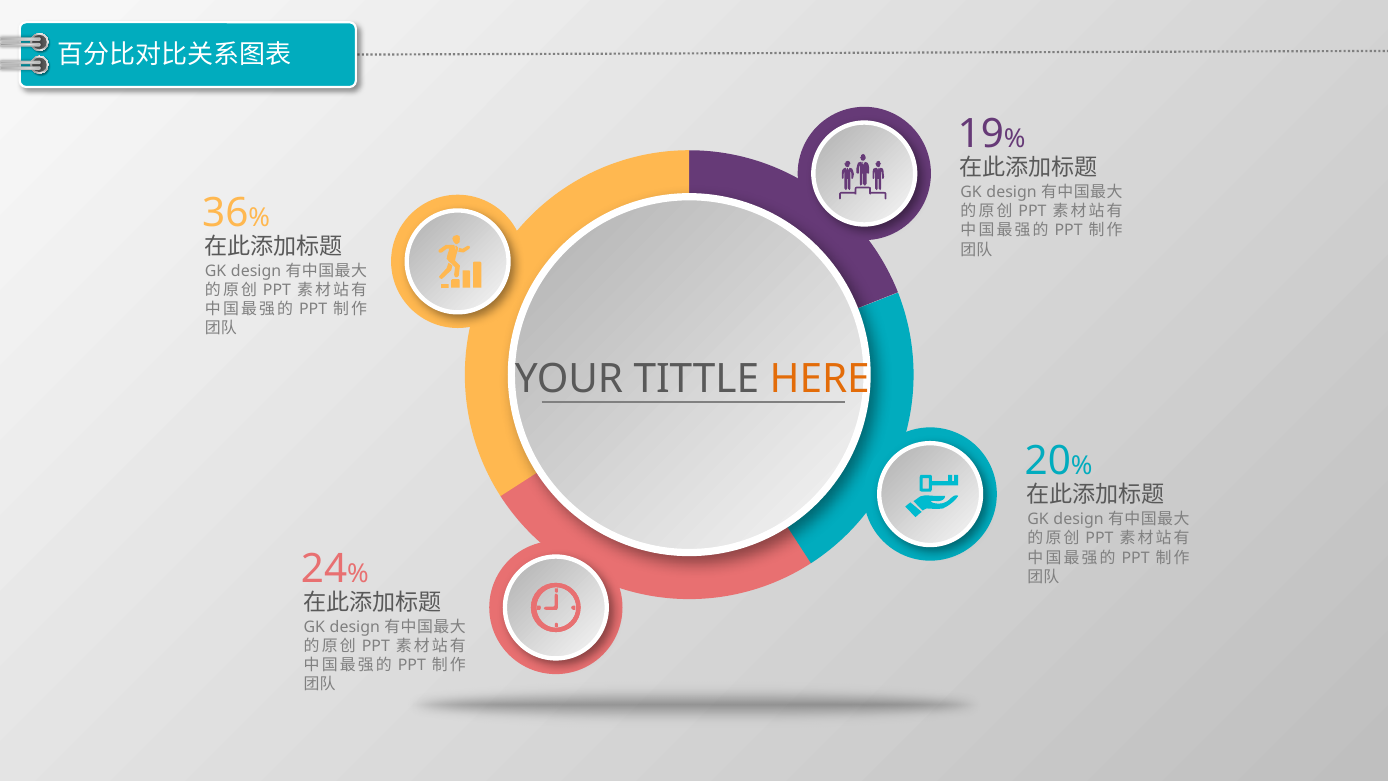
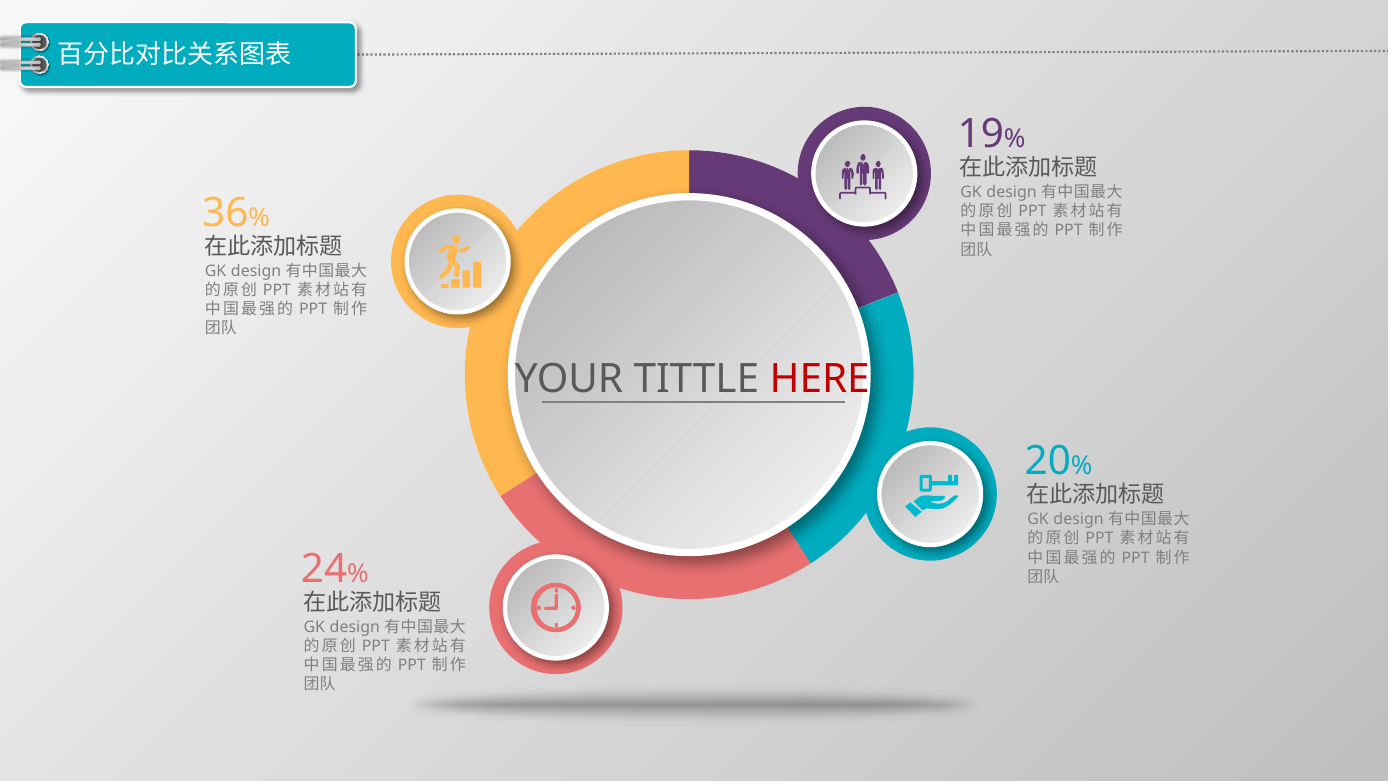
HERE colour: orange -> red
